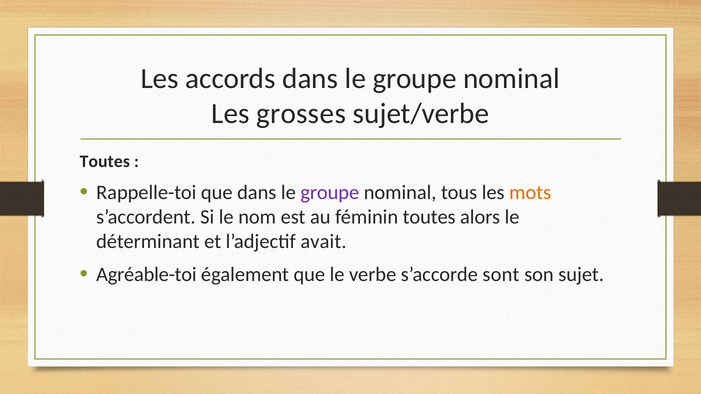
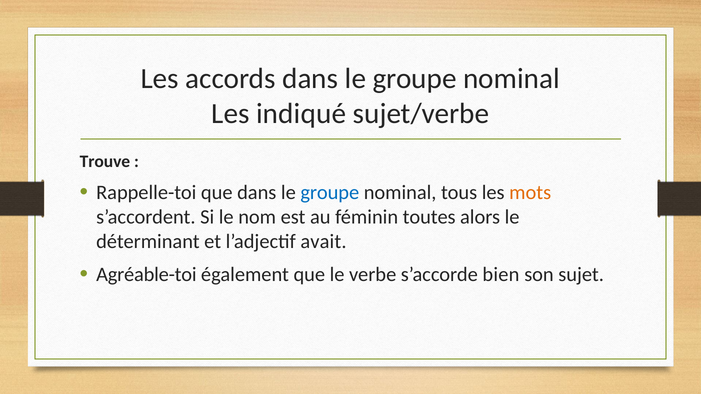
grosses: grosses -> indiqué
Toutes at (105, 161): Toutes -> Trouve
groupe at (330, 193) colour: purple -> blue
sont: sont -> bien
